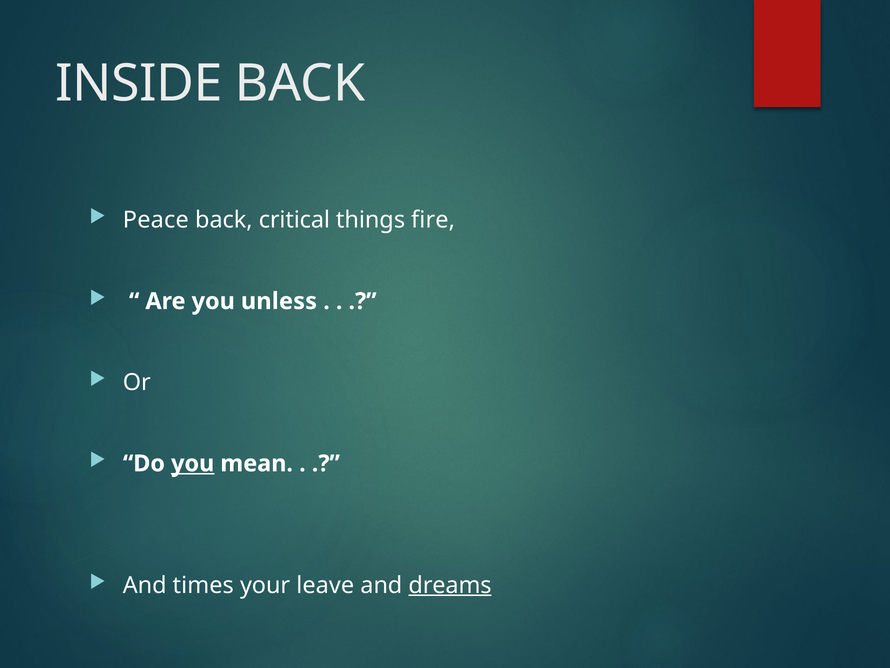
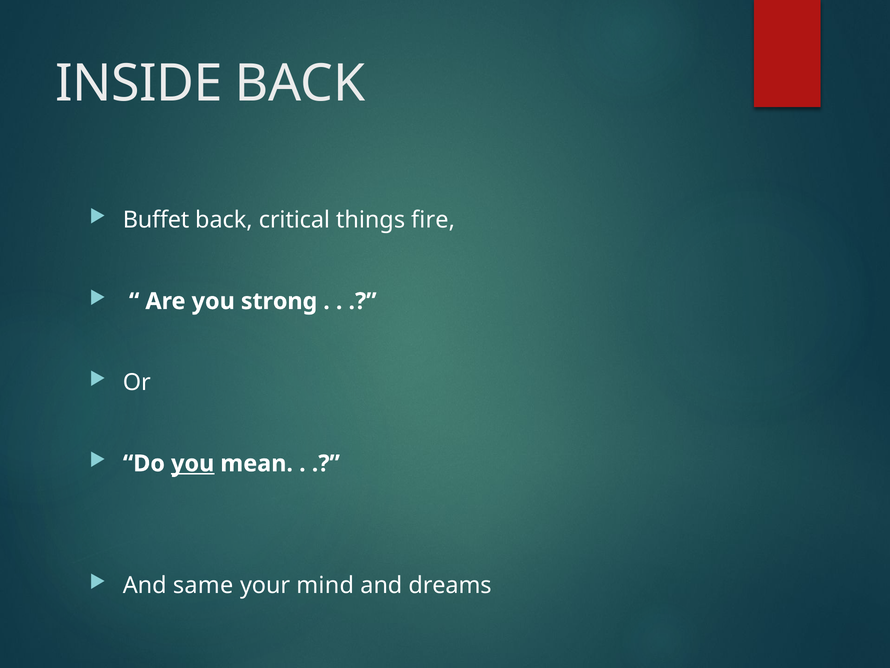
Peace: Peace -> Buffet
unless: unless -> strong
times: times -> same
leave: leave -> mind
dreams underline: present -> none
